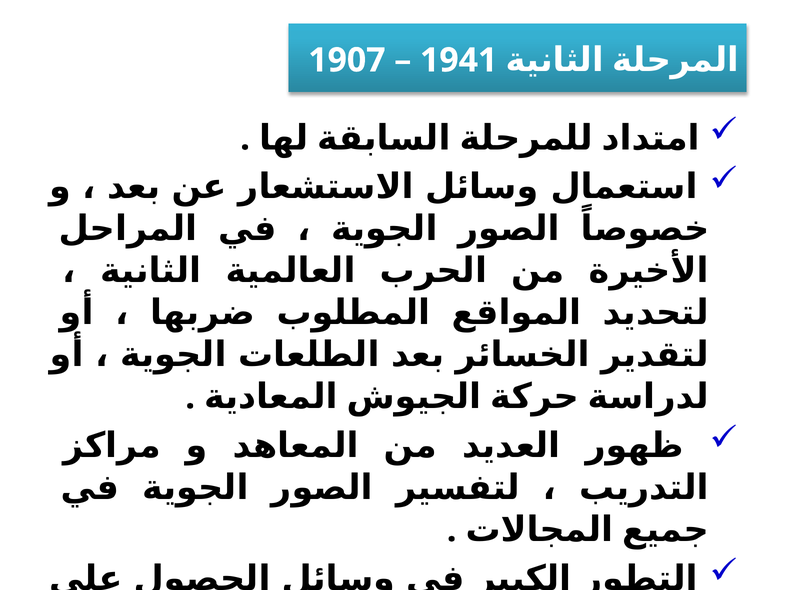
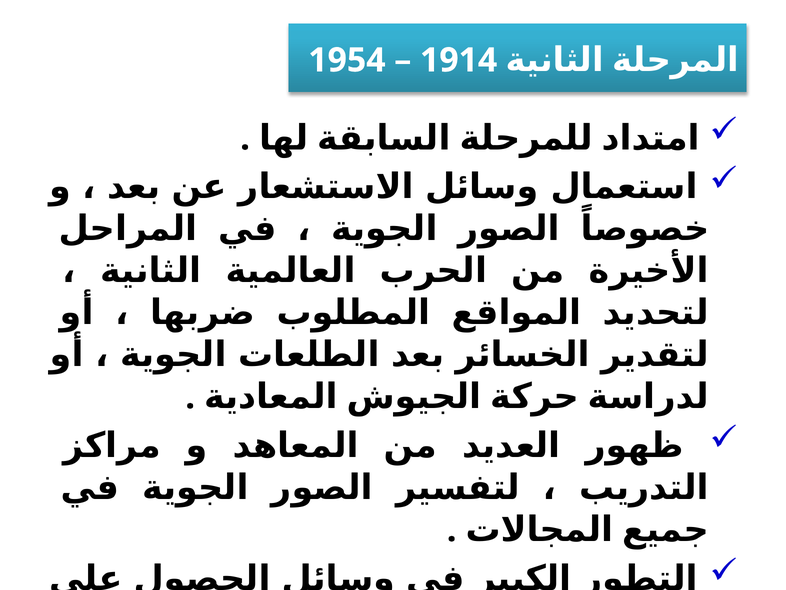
1907: 1907 -> 1954
1941: 1941 -> 1914
